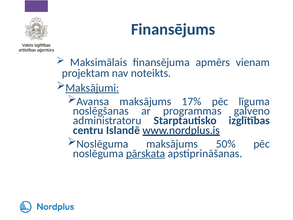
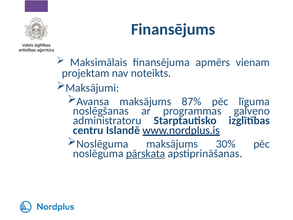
Maksājumi underline: present -> none
17%: 17% -> 87%
50%: 50% -> 30%
